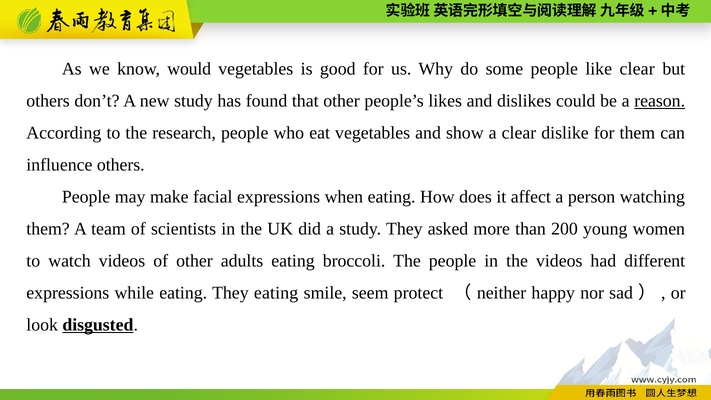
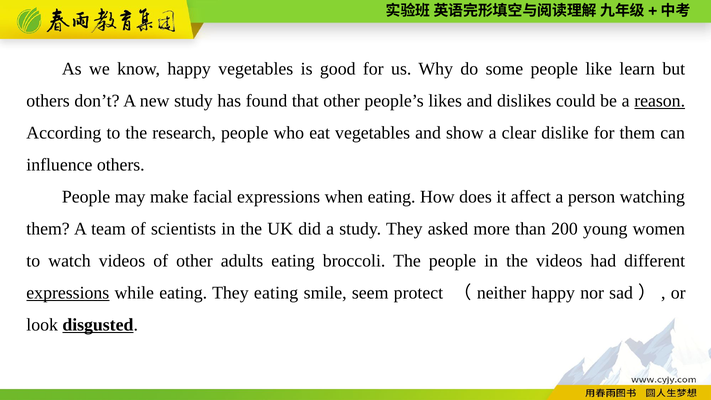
know would: would -> happy
like clear: clear -> learn
expressions at (68, 293) underline: none -> present
